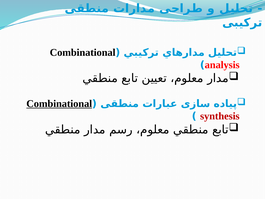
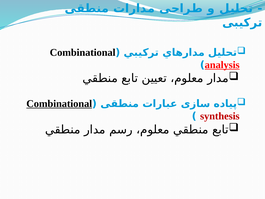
analysis underline: none -> present
